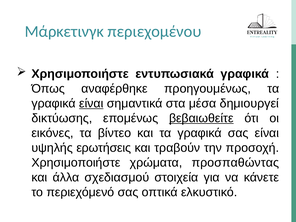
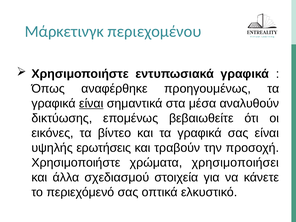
δημιουργεί: δημιουργεί -> αναλυθούν
βεβαιωθείτε underline: present -> none
προσπαθώντας: προσπαθώντας -> χρησιμοποιήσει
